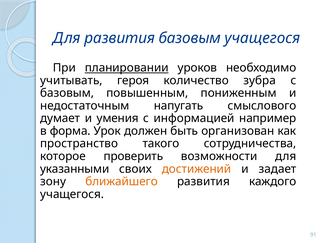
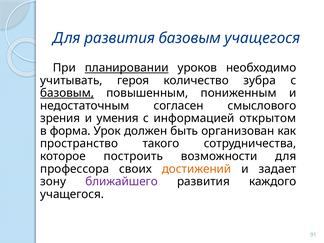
базовым at (67, 93) underline: none -> present
напугать: напугать -> согласен
думает: думает -> зрения
например: например -> открытом
проверить: проверить -> построить
указанными: указанными -> профессора
ближайшего colour: orange -> purple
